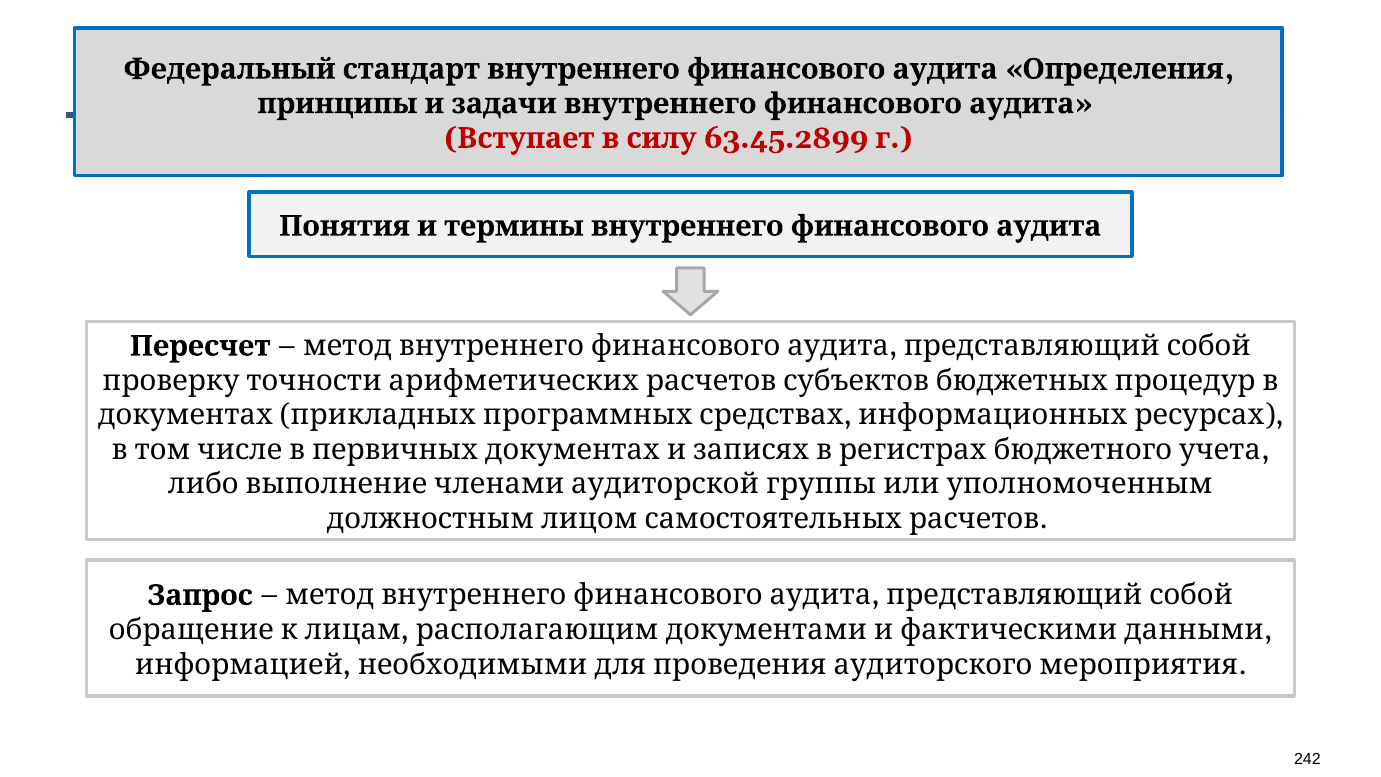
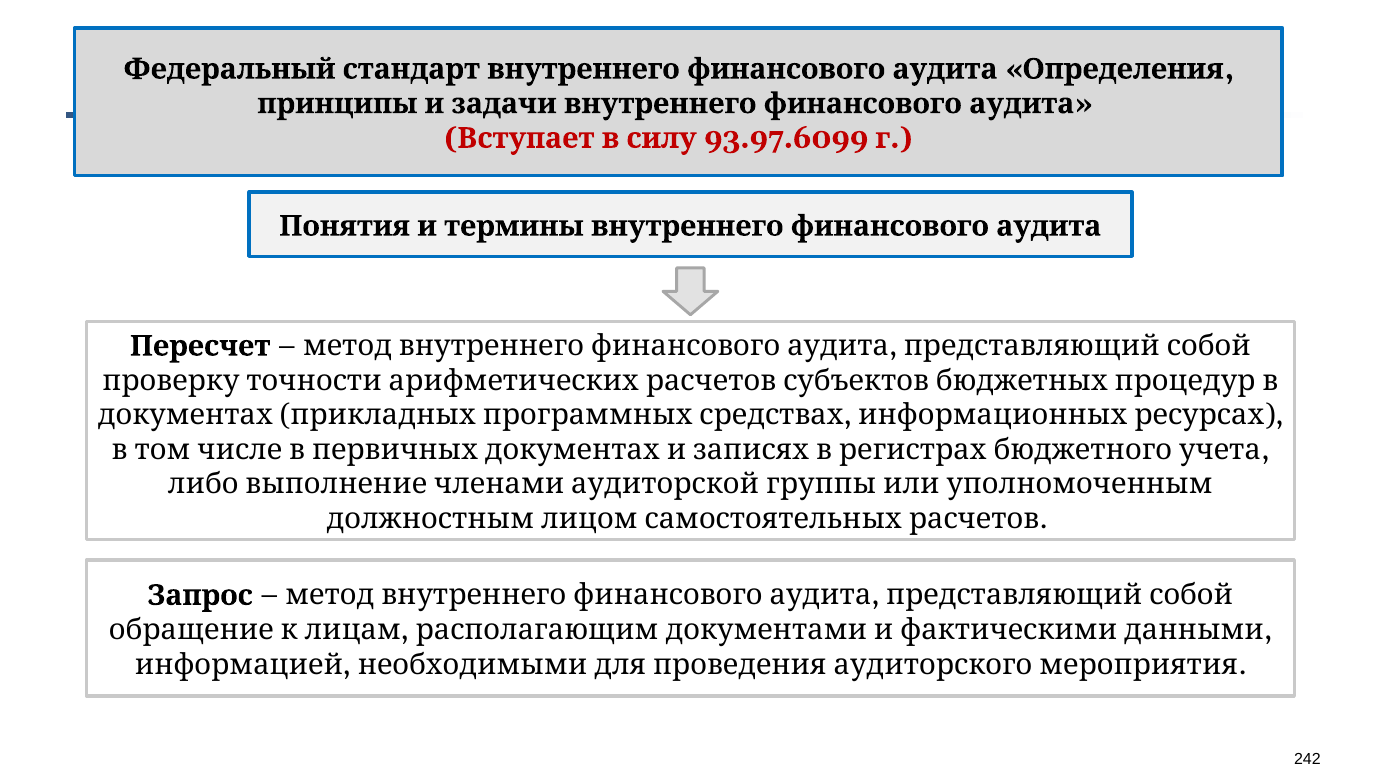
63.45.2899: 63.45.2899 -> 93.97.6099
